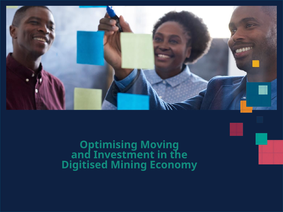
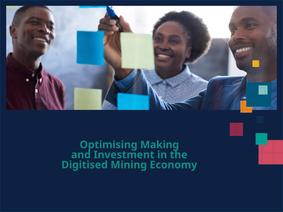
Moving: Moving -> Making
